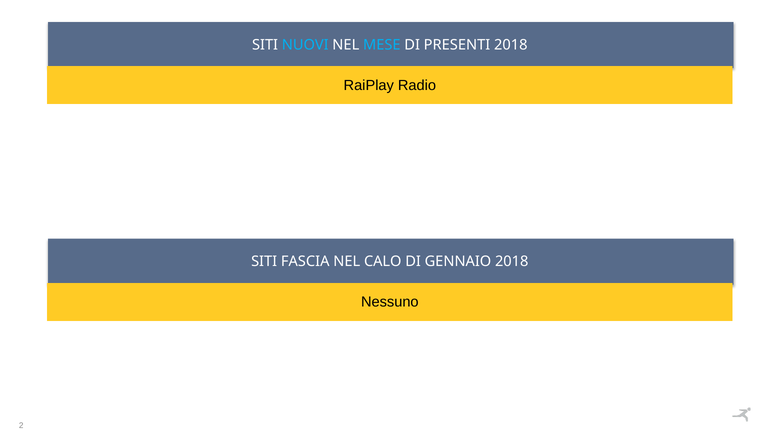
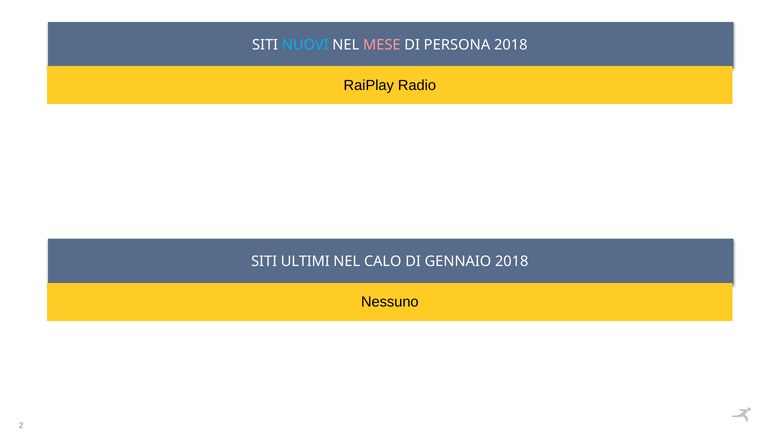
MESE colour: light blue -> pink
PRESENTI: PRESENTI -> PERSONA
FASCIA: FASCIA -> ULTIMI
